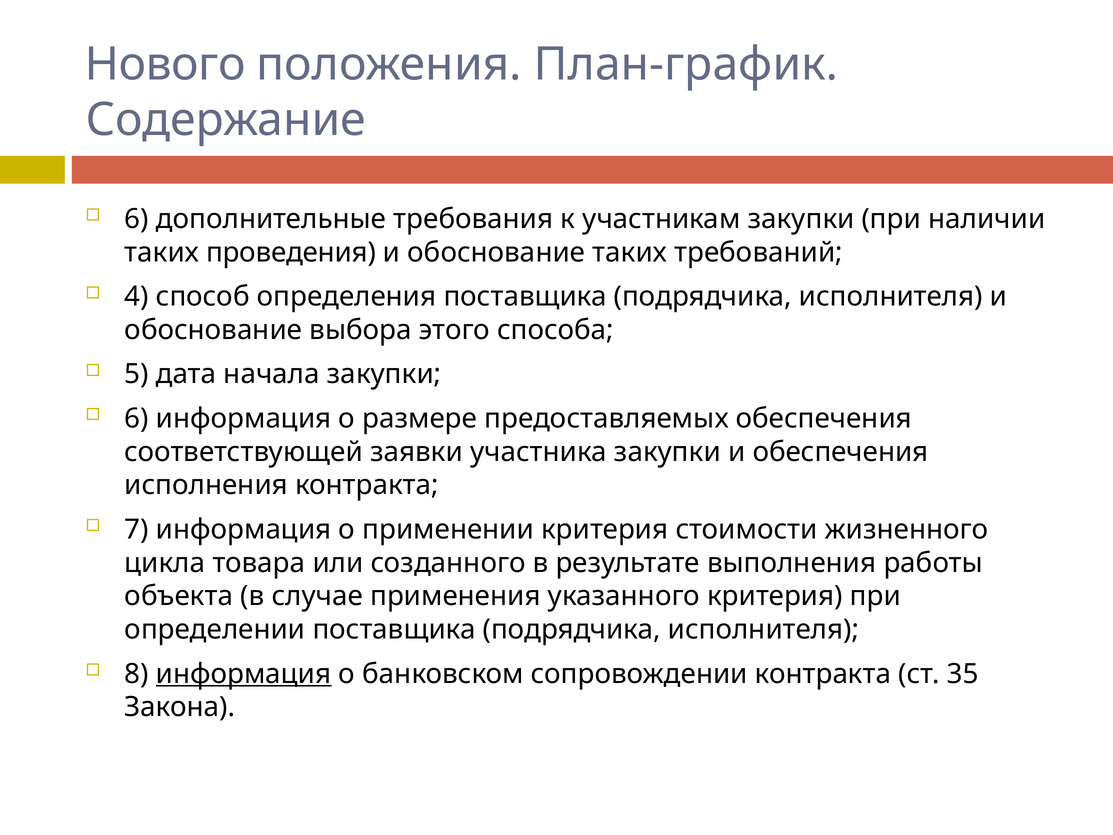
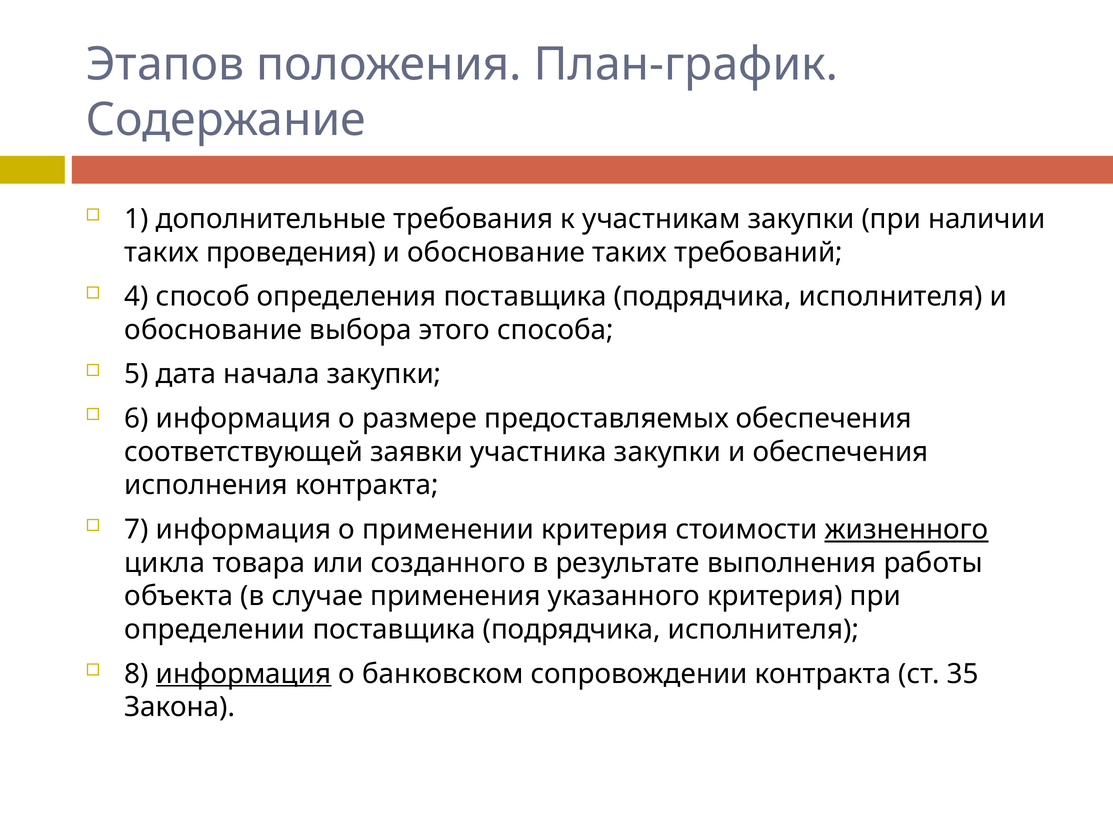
Нового: Нового -> Этапов
6 at (137, 219): 6 -> 1
жизненного underline: none -> present
